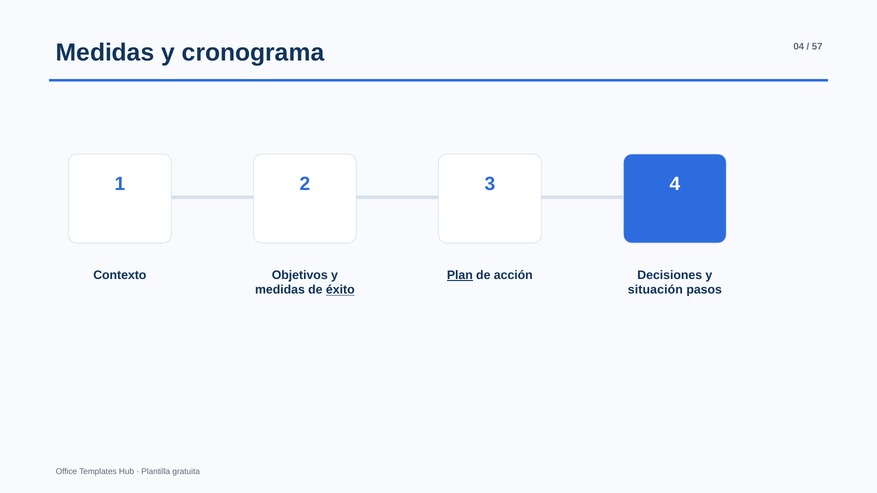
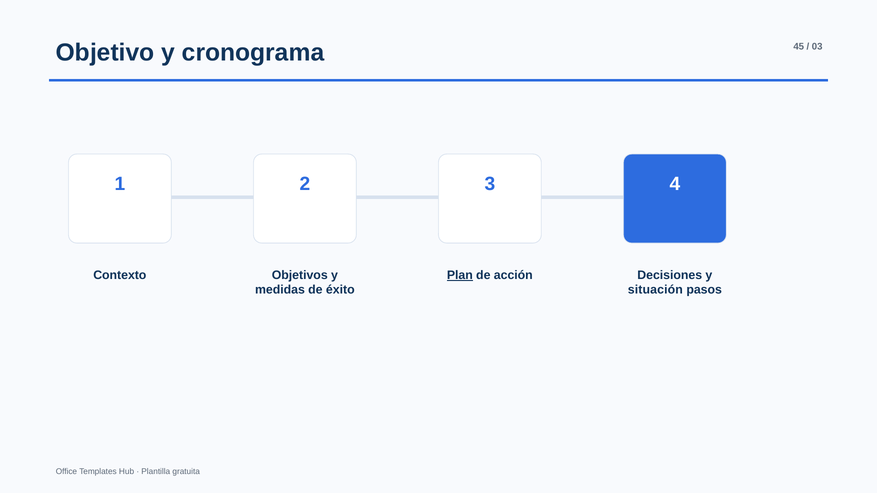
Medidas at (105, 53): Medidas -> Objetivo
04: 04 -> 45
57: 57 -> 03
éxito underline: present -> none
